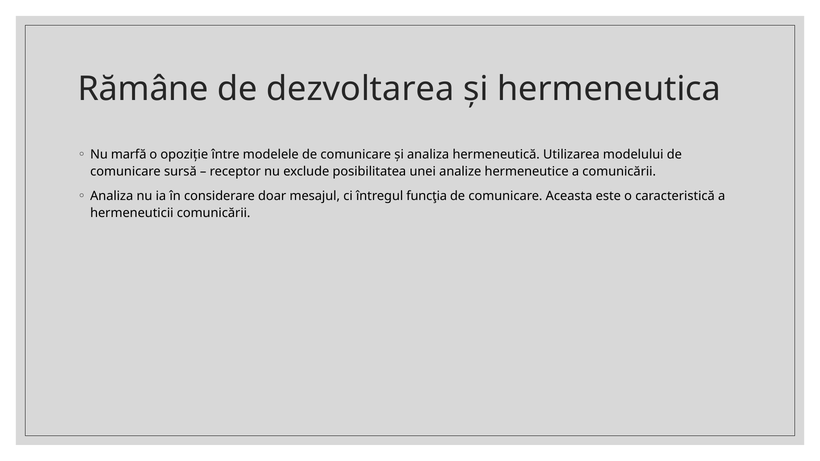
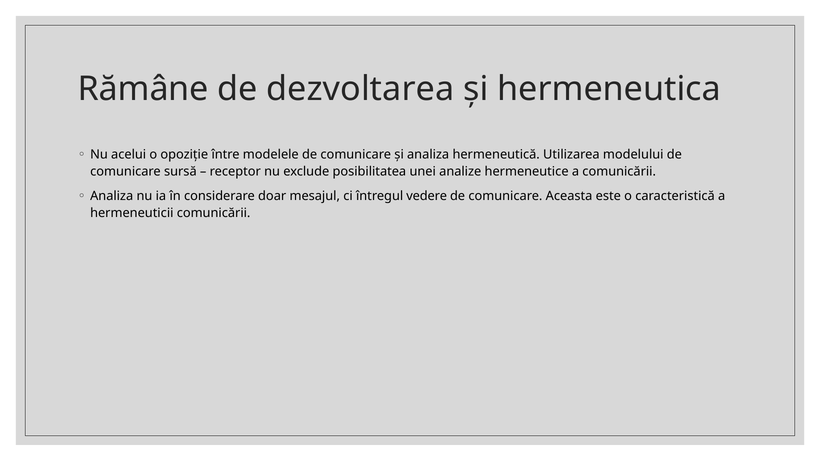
marfă: marfă -> acelui
funcţia: funcţia -> vedere
